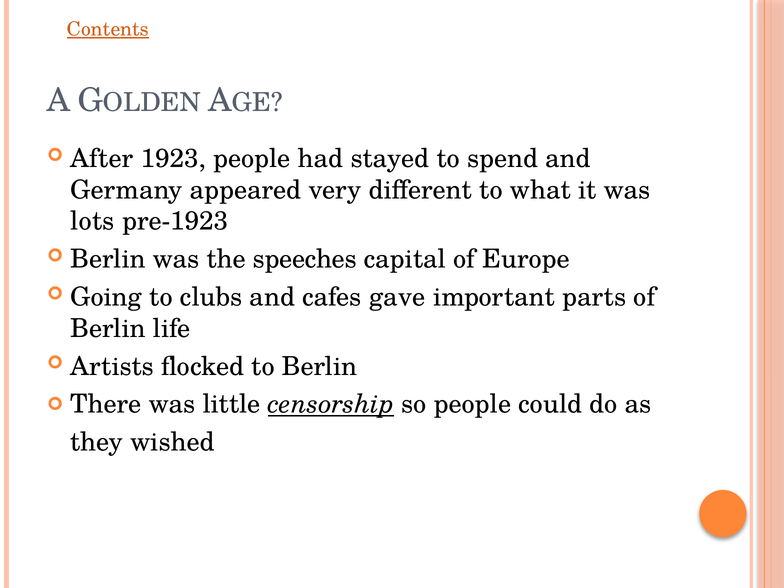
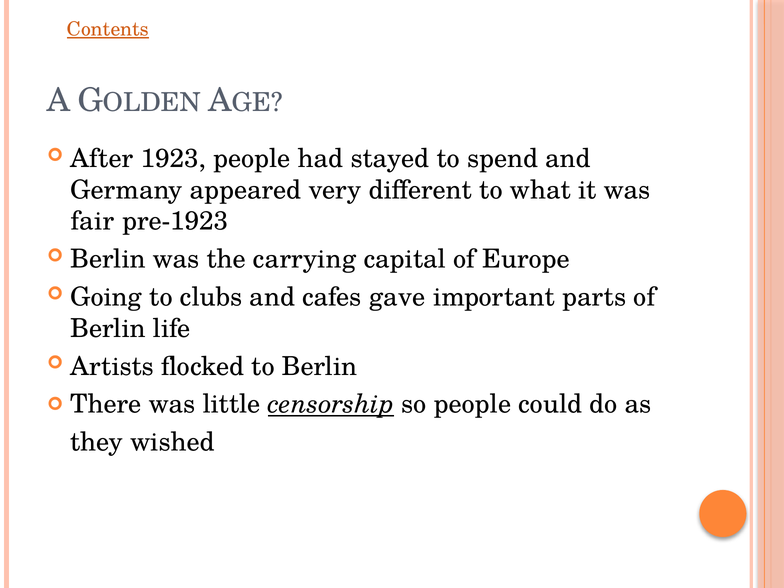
lots: lots -> fair
speeches: speeches -> carrying
